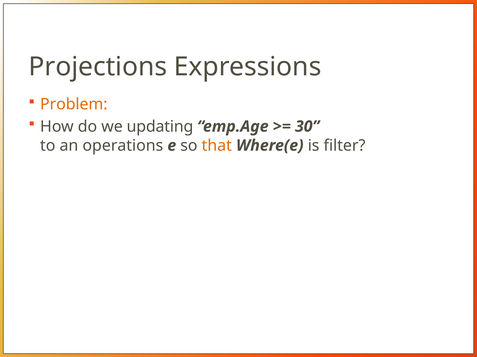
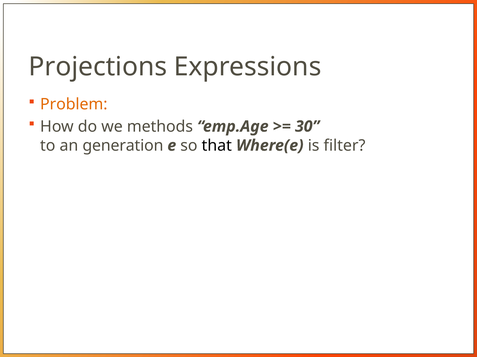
updating: updating -> methods
operations: operations -> generation
that colour: orange -> black
